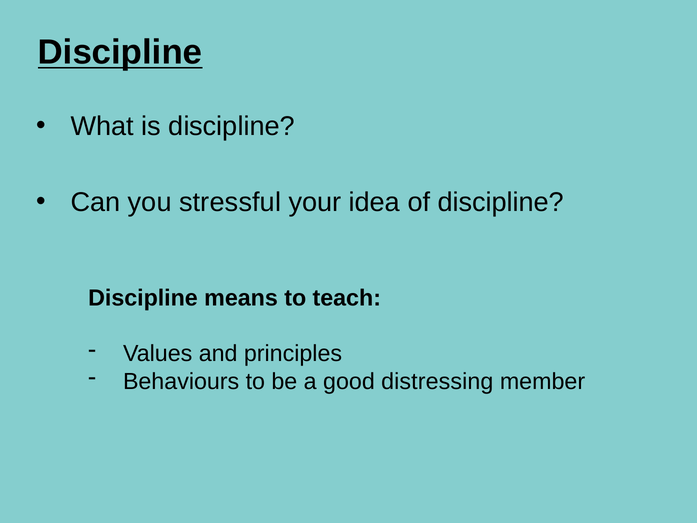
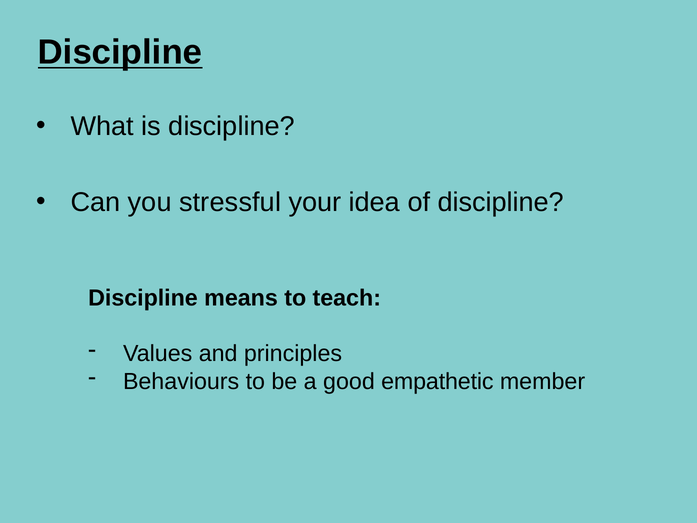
distressing: distressing -> empathetic
